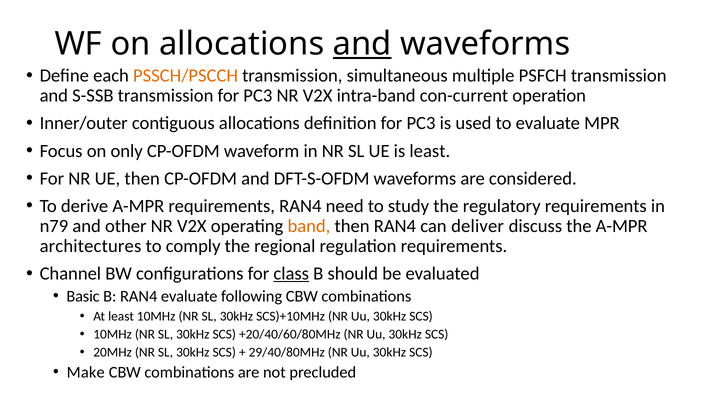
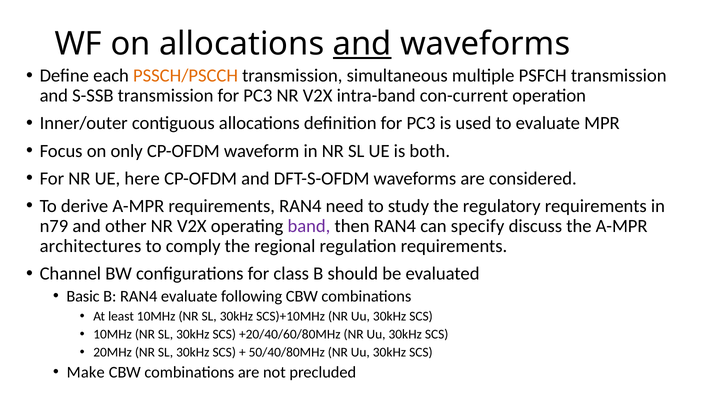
is least: least -> both
UE then: then -> here
band colour: orange -> purple
deliver: deliver -> specify
class underline: present -> none
29/40/80MHz: 29/40/80MHz -> 50/40/80MHz
